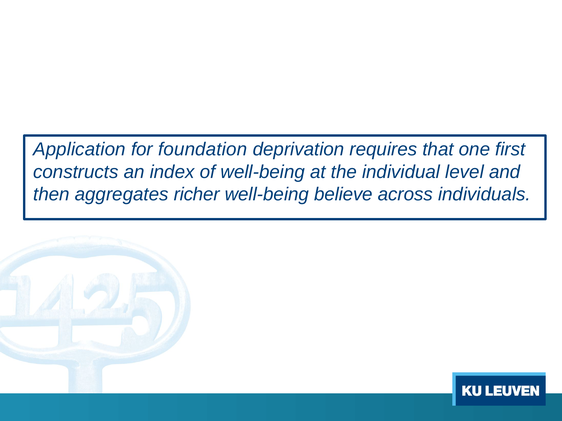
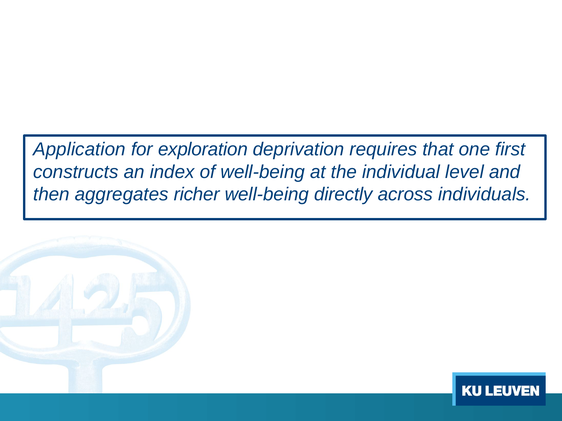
foundation: foundation -> exploration
believe: believe -> directly
